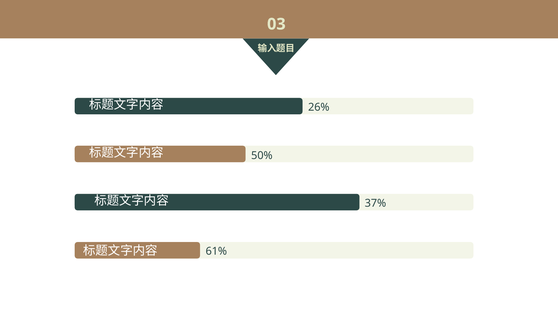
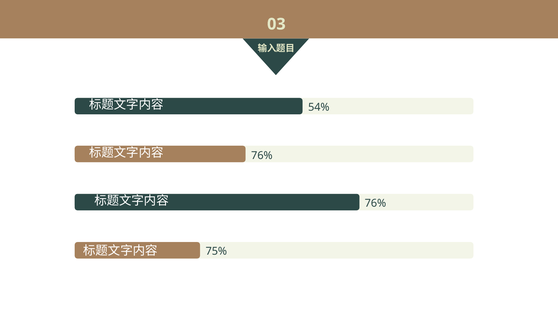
26%: 26% -> 54%
50% at (262, 155): 50% -> 76%
37% at (375, 203): 37% -> 76%
61%: 61% -> 75%
